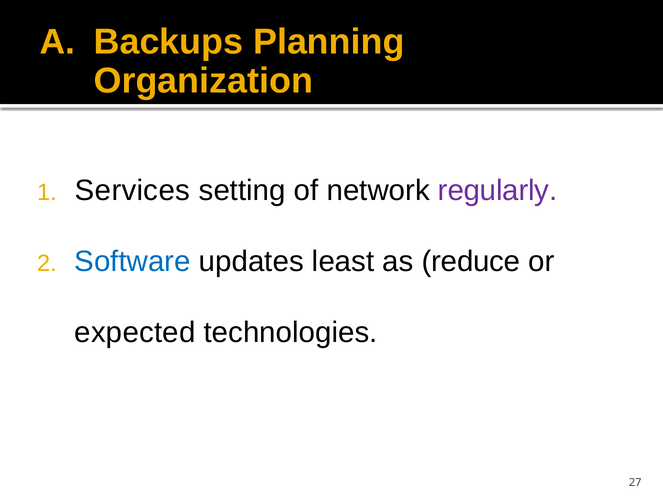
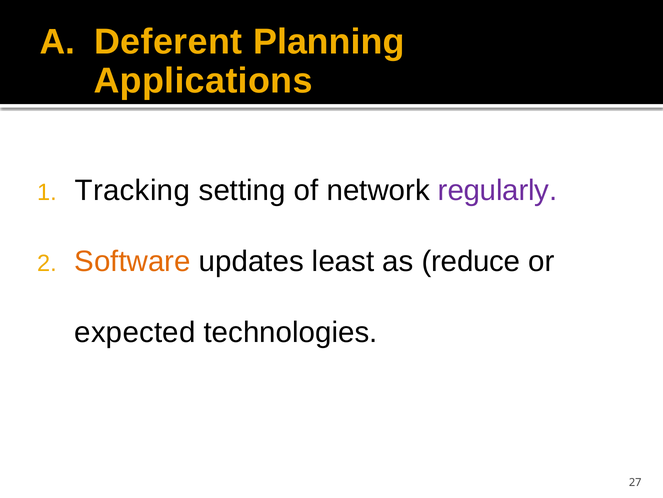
Backups: Backups -> Deferent
Organization: Organization -> Applications
Services: Services -> Tracking
Software colour: blue -> orange
